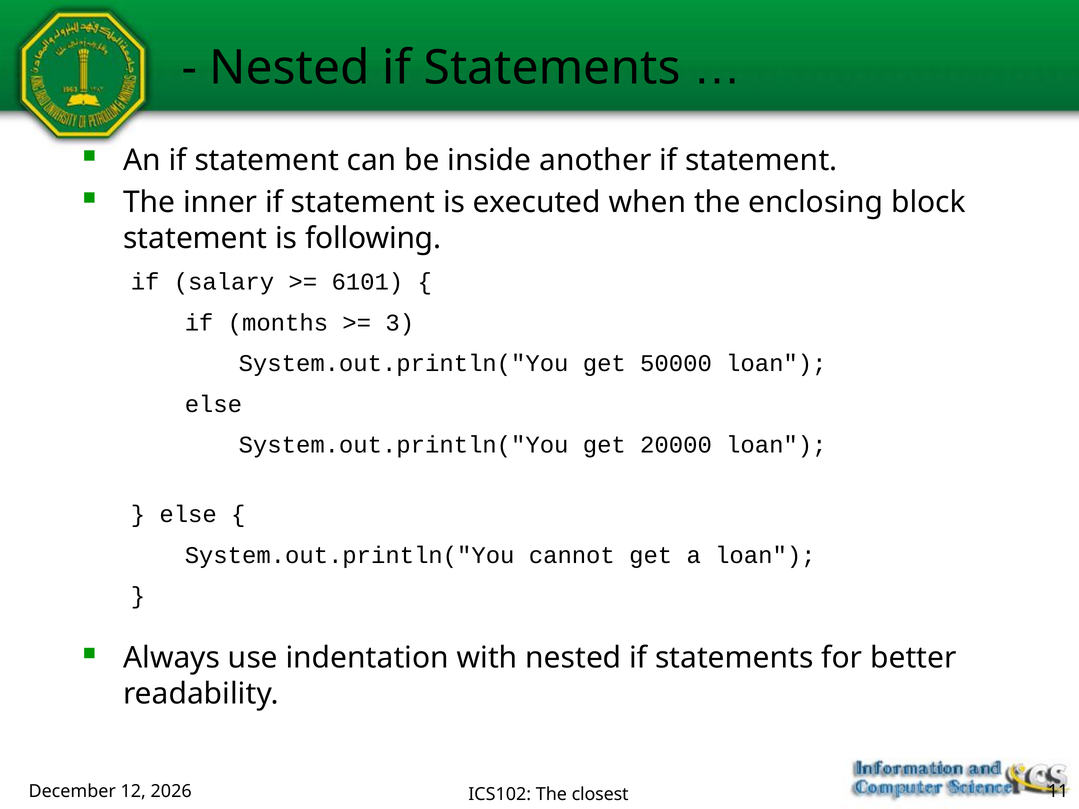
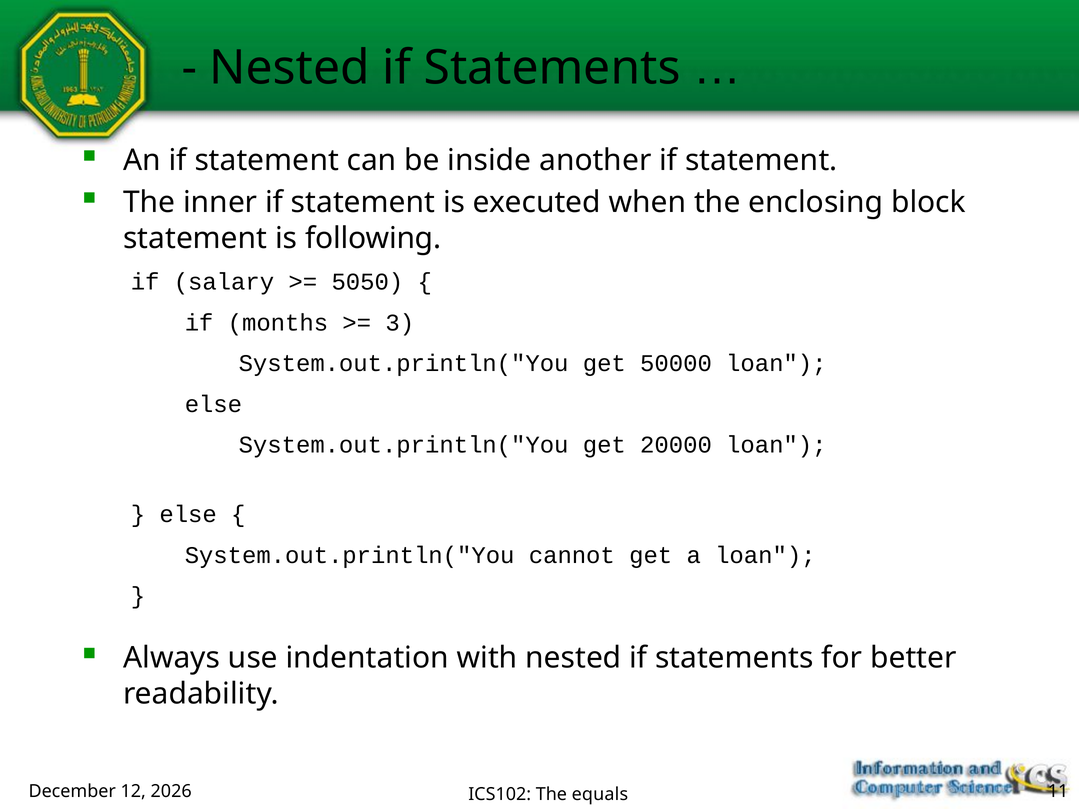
6101: 6101 -> 5050
closest: closest -> equals
